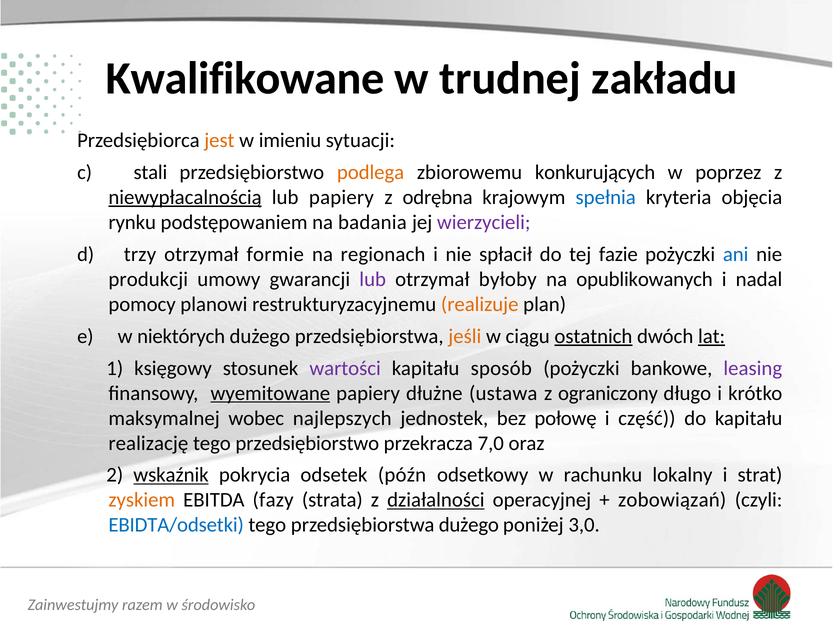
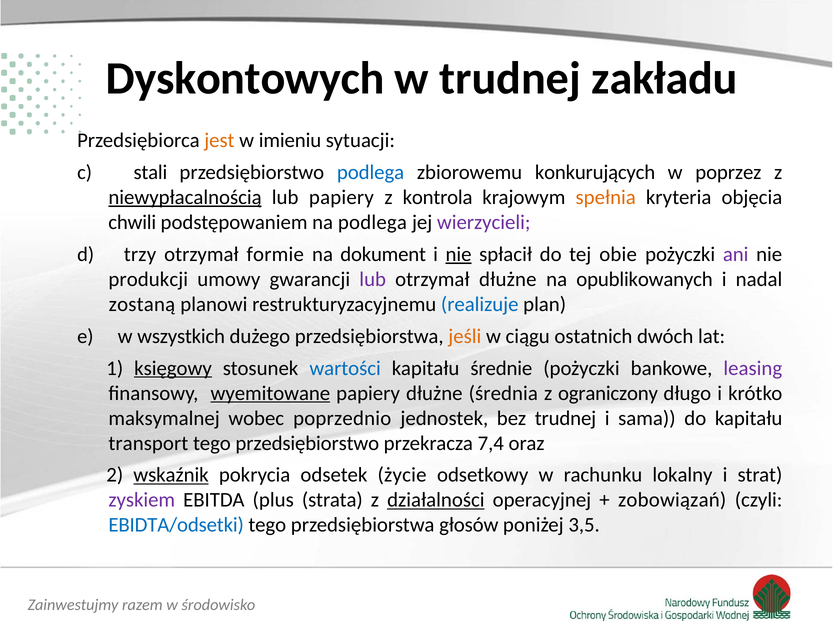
Kwalifikowane: Kwalifikowane -> Dyskontowych
podlega at (371, 172) colour: orange -> blue
odrębna: odrębna -> kontrola
spełnia colour: blue -> orange
rynku: rynku -> chwili
na badania: badania -> podlega
regionach: regionach -> dokument
nie at (459, 254) underline: none -> present
fazie: fazie -> obie
ani colour: blue -> purple
otrzymał byłoby: byłoby -> dłużne
pomocy: pomocy -> zostaną
realizuje colour: orange -> blue
niektórych: niektórych -> wszystkich
ostatnich underline: present -> none
lat underline: present -> none
księgowy underline: none -> present
wartości colour: purple -> blue
sposób: sposób -> średnie
ustawa: ustawa -> średnia
najlepszych: najlepszych -> poprzednio
bez połowę: połowę -> trudnej
część: część -> sama
realizację: realizację -> transport
7,0: 7,0 -> 7,4
późn: późn -> życie
zyskiem colour: orange -> purple
fazy: fazy -> plus
przedsiębiorstwa dużego: dużego -> głosów
3,0: 3,0 -> 3,5
